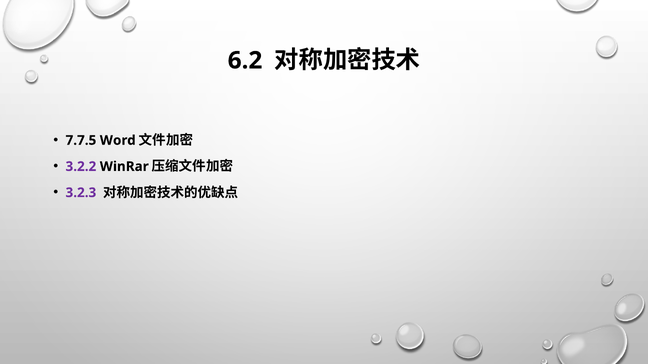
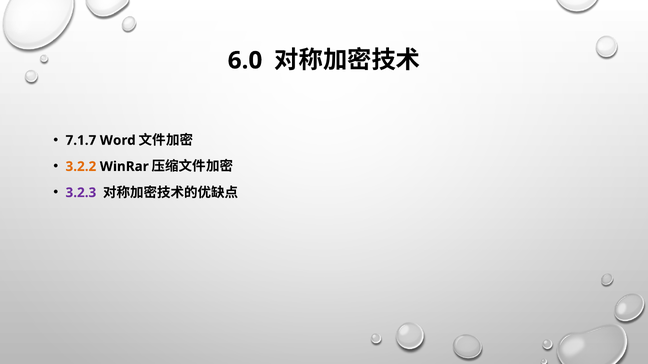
6.2: 6.2 -> 6.0
7.7.5: 7.7.5 -> 7.1.7
3.2.2 colour: purple -> orange
